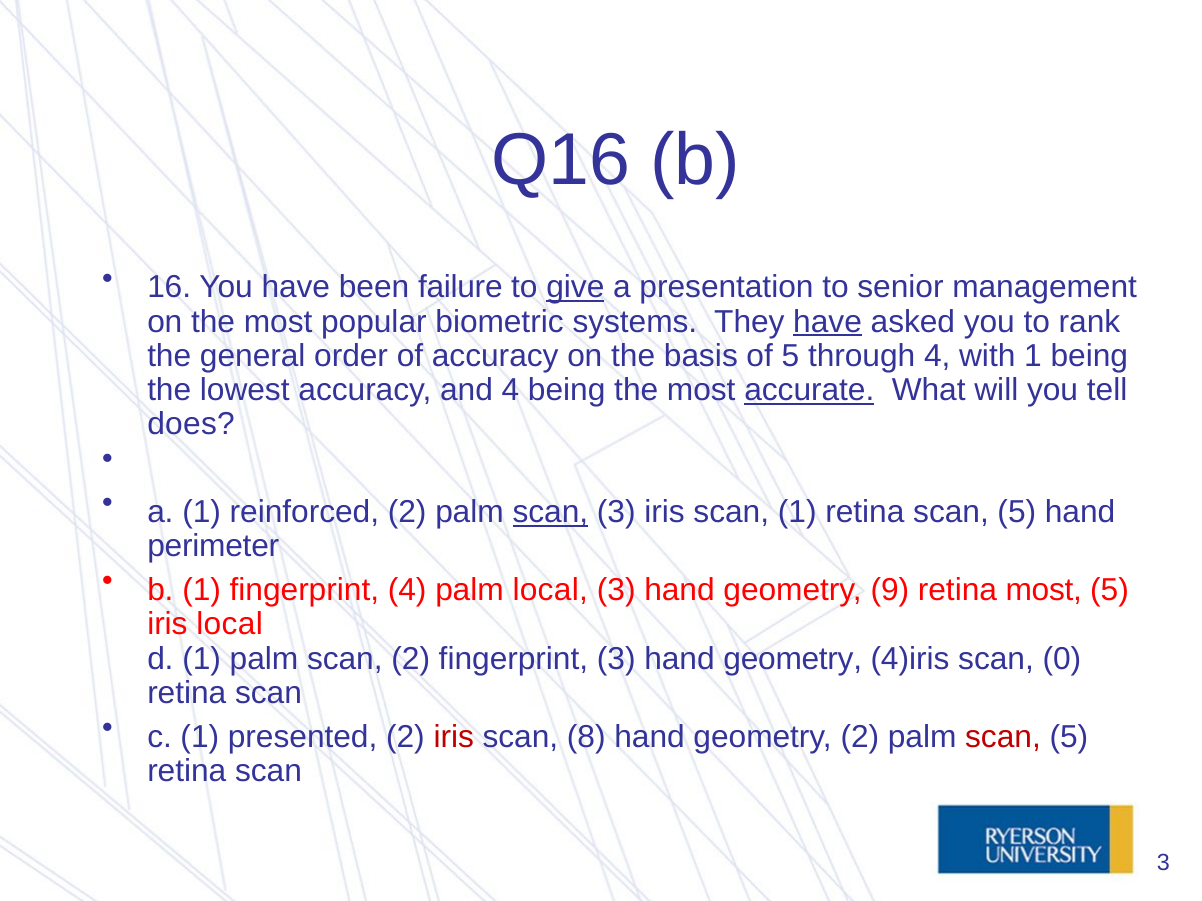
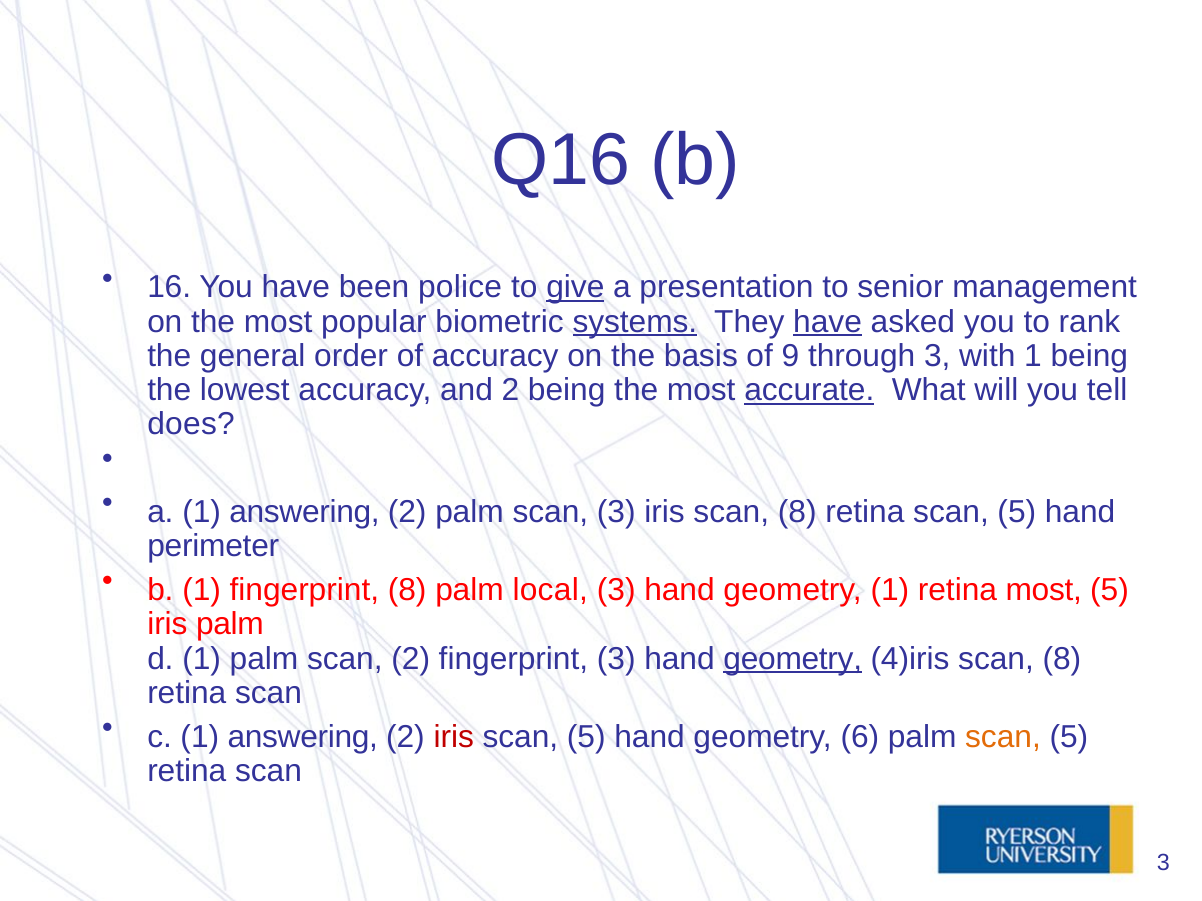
failure: failure -> police
systems underline: none -> present
of 5: 5 -> 9
through 4: 4 -> 3
and 4: 4 -> 2
a 1 reinforced: reinforced -> answering
scan at (550, 512) underline: present -> none
iris scan 1: 1 -> 8
fingerprint 4: 4 -> 8
geometry 9: 9 -> 1
iris local: local -> palm
geometry at (793, 659) underline: none -> present
4)iris scan 0: 0 -> 8
c 1 presented: presented -> answering
8 at (586, 737): 8 -> 5
geometry 2: 2 -> 6
scan at (1003, 737) colour: red -> orange
